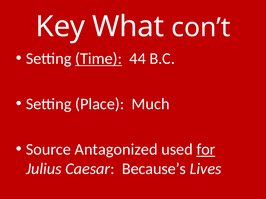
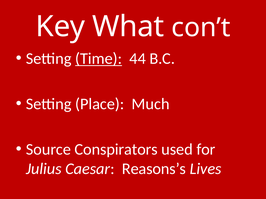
Antagonized: Antagonized -> Conspirators
for underline: present -> none
Because’s: Because’s -> Reasons’s
